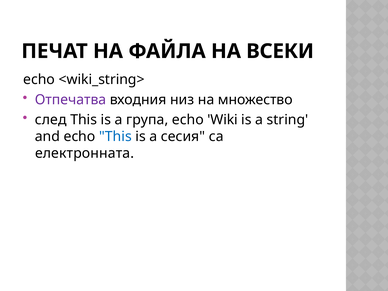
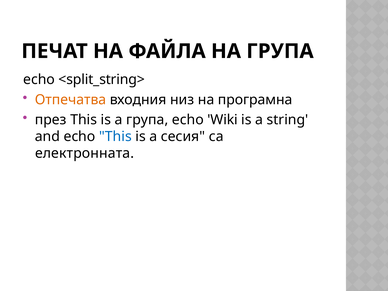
НА ВСЕКИ: ВСЕКИ -> ГРУПА
<wiki_string>: <wiki_string> -> <split_string>
Отпечатва colour: purple -> orange
множество: множество -> програмна
след: след -> през
